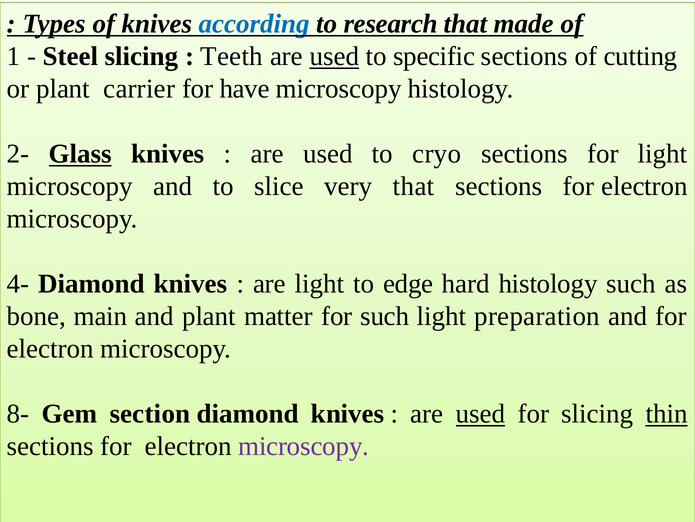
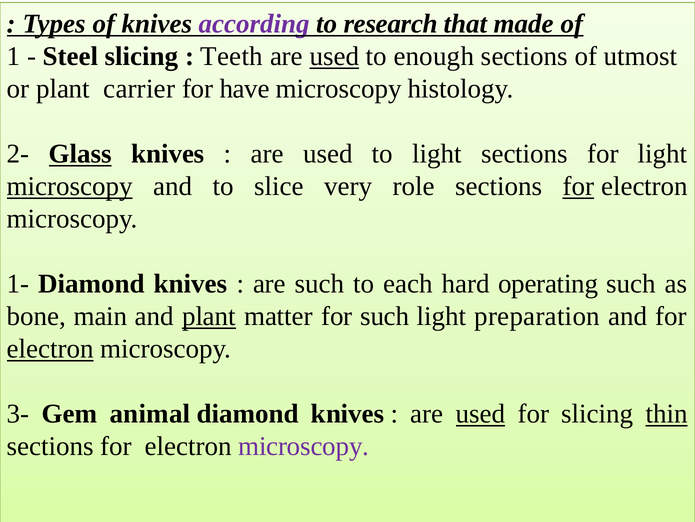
according colour: blue -> purple
specific: specific -> enough
cutting: cutting -> utmost
to cryo: cryo -> light
microscopy at (70, 186) underline: none -> present
very that: that -> role
for at (578, 186) underline: none -> present
4-: 4- -> 1-
are light: light -> such
edge: edge -> each
hard histology: histology -> operating
plant at (209, 316) underline: none -> present
electron at (50, 349) underline: none -> present
8-: 8- -> 3-
section: section -> animal
